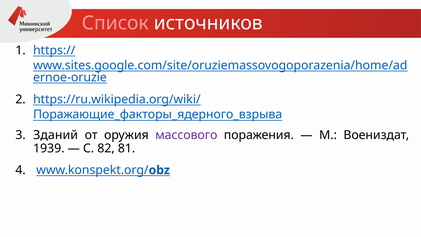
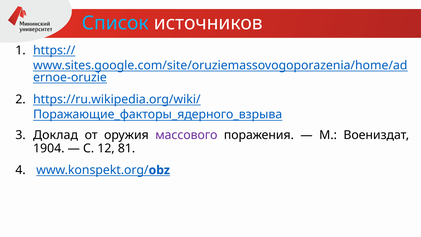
Список colour: pink -> light blue
Зданий: Зданий -> Доклад
1939: 1939 -> 1904
82: 82 -> 12
